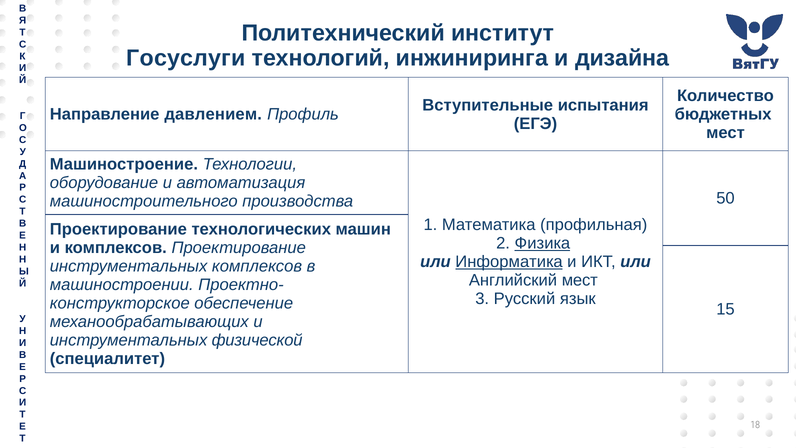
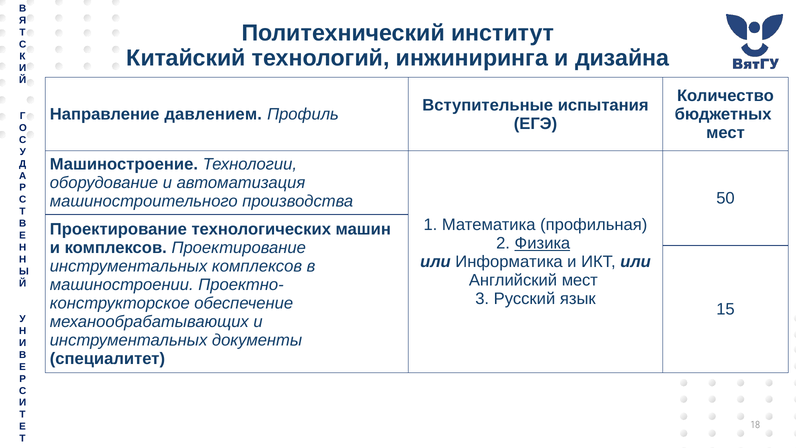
Госуслуги: Госуслуги -> Китайский
Информатика underline: present -> none
физической: физической -> документы
